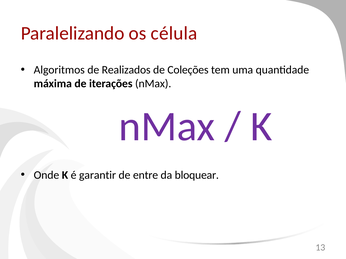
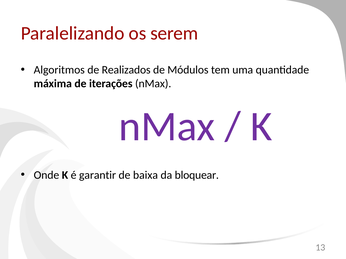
célula: célula -> serem
Coleções: Coleções -> Módulos
entre: entre -> baixa
